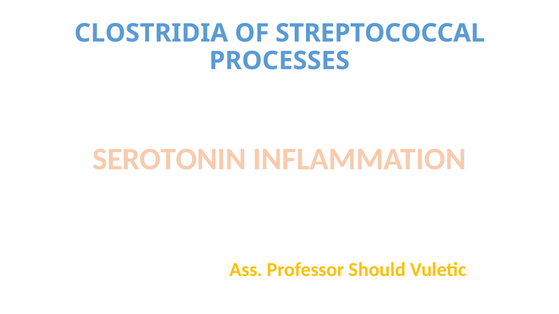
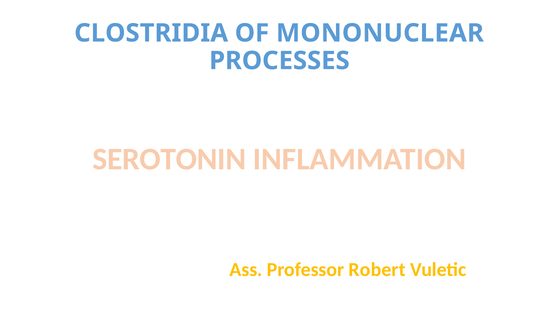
STREPTOCOCCAL: STREPTOCOCCAL -> MONONUCLEAR
Should: Should -> Robert
